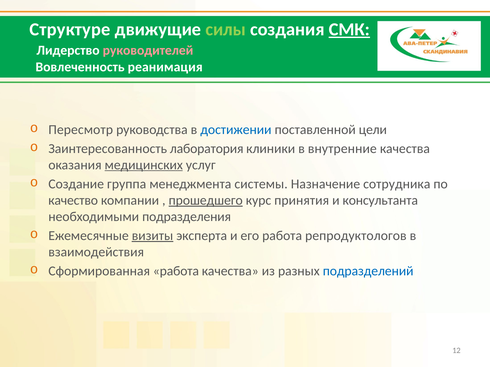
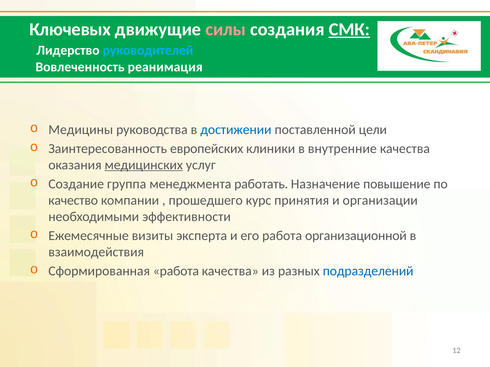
Структуре: Структуре -> Ключевых
силы colour: light green -> pink
руководителей colour: pink -> light blue
Пересмотр: Пересмотр -> Медицины
лаборатория: лаборатория -> европейских
системы: системы -> работать
сотрудника: сотрудника -> повышение
прошедшего underline: present -> none
консультанта: консультанта -> организации
подразделения: подразделения -> эффективности
визиты underline: present -> none
репродуктологов: репродуктологов -> организационной
